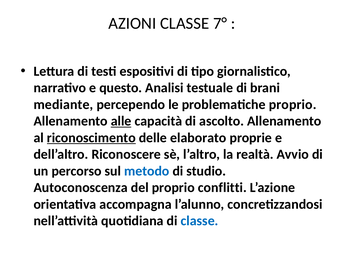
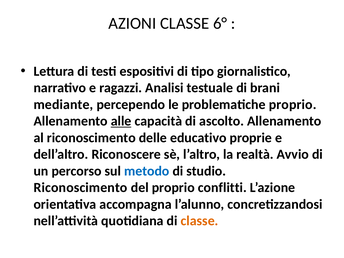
7°: 7° -> 6°
questo: questo -> ragazzi
riconoscimento at (91, 138) underline: present -> none
elaborato: elaborato -> educativo
Autoconoscenza at (81, 188): Autoconoscenza -> Riconoscimento
classe at (200, 221) colour: blue -> orange
